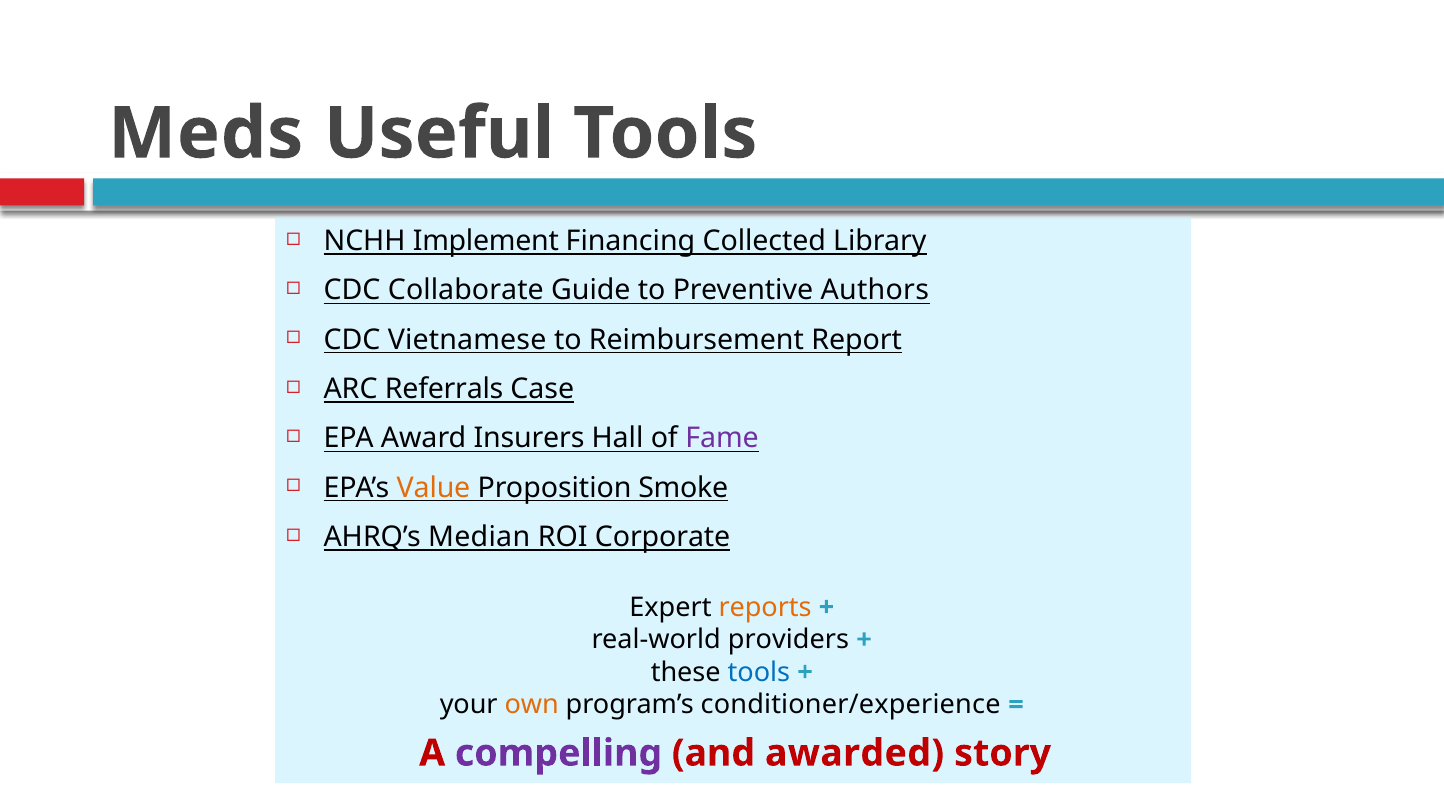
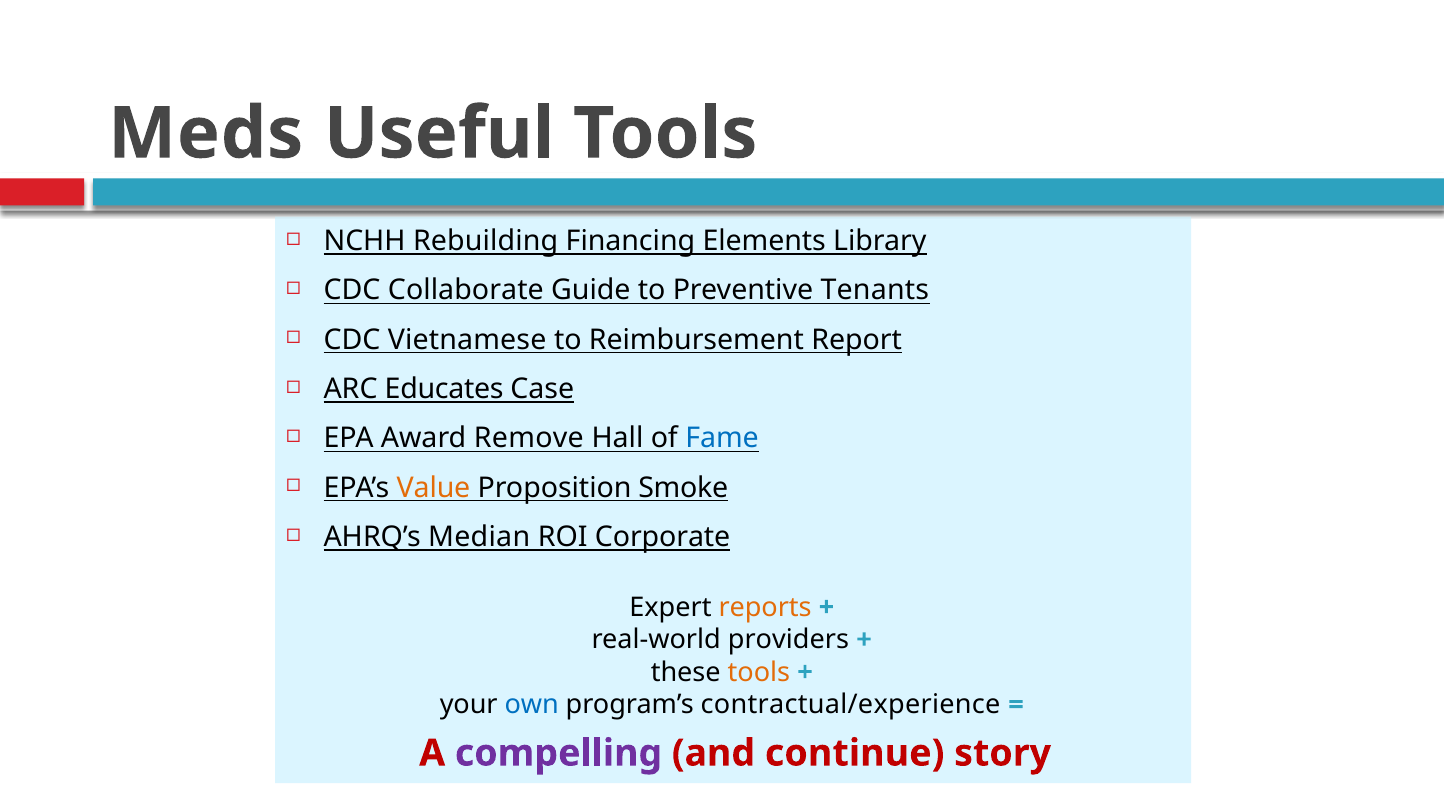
Implement: Implement -> Rebuilding
Collected: Collected -> Elements
Authors: Authors -> Tenants
Referrals: Referrals -> Educates
Insurers: Insurers -> Remove
Fame colour: purple -> blue
tools at (759, 672) colour: blue -> orange
own colour: orange -> blue
conditioner/experience: conditioner/experience -> contractual/experience
awarded: awarded -> continue
